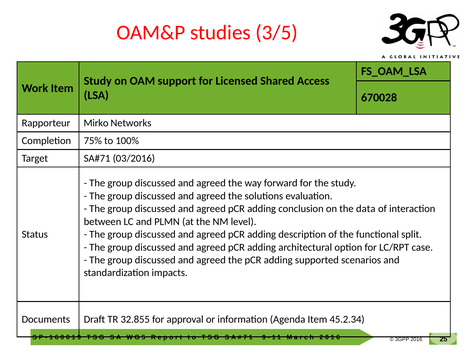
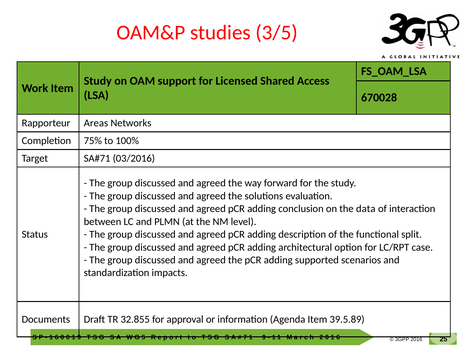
Mirko: Mirko -> Areas
45.2.34: 45.2.34 -> 39.5.89
